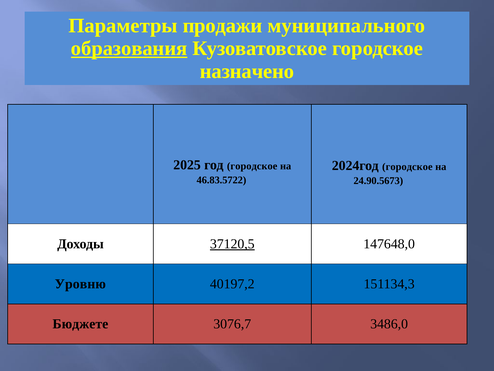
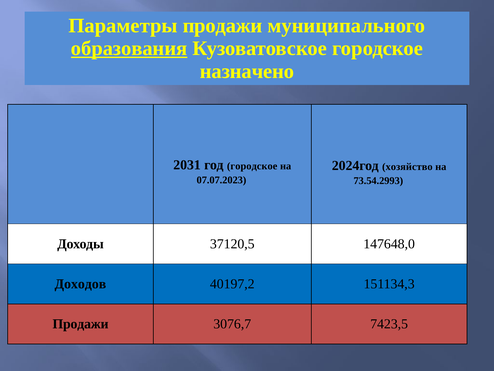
2025: 2025 -> 2031
2024год городское: городское -> хозяйство
46.83.5722: 46.83.5722 -> 07.07.2023
24.90.5673: 24.90.5673 -> 73.54.2993
37120,5 underline: present -> none
Уровню: Уровню -> Доходов
Бюджете at (80, 324): Бюджете -> Продажи
3486,0: 3486,0 -> 7423,5
